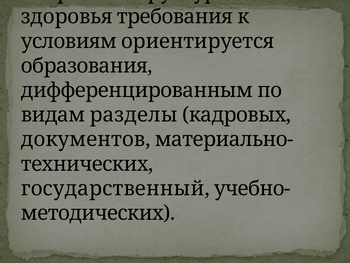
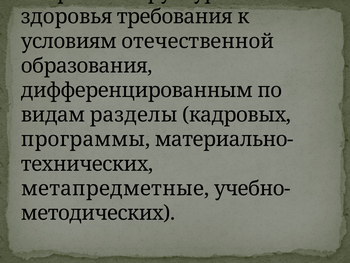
ориентируется: ориентируется -> отечественной
документов: документов -> программы
государственный: государственный -> метапредметные
